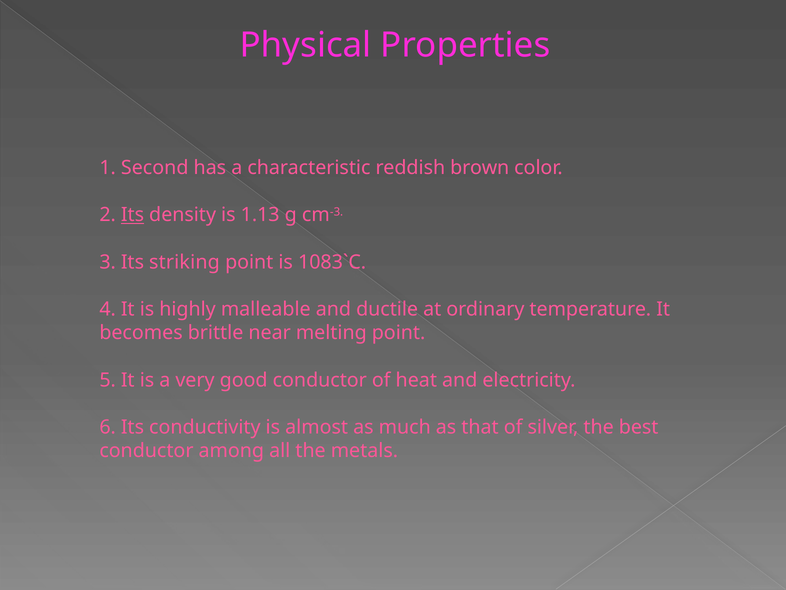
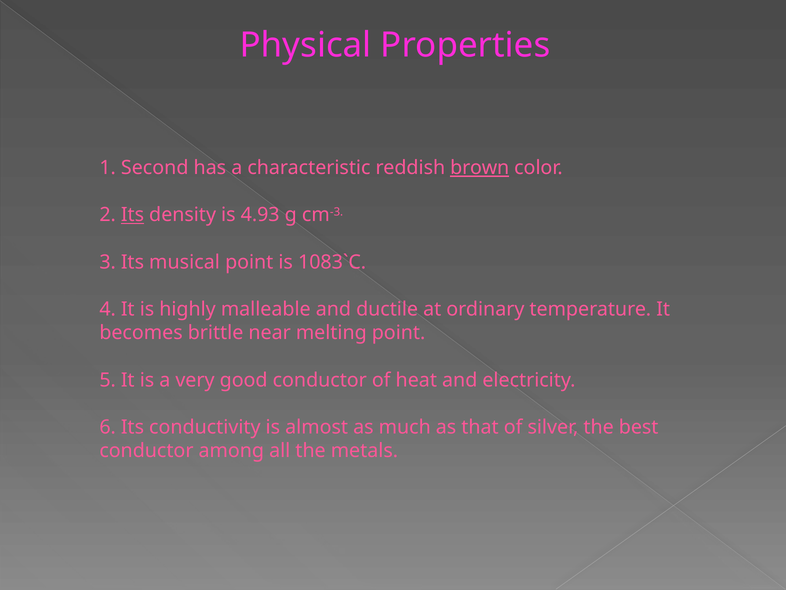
brown underline: none -> present
1.13: 1.13 -> 4.93
striking: striking -> musical
